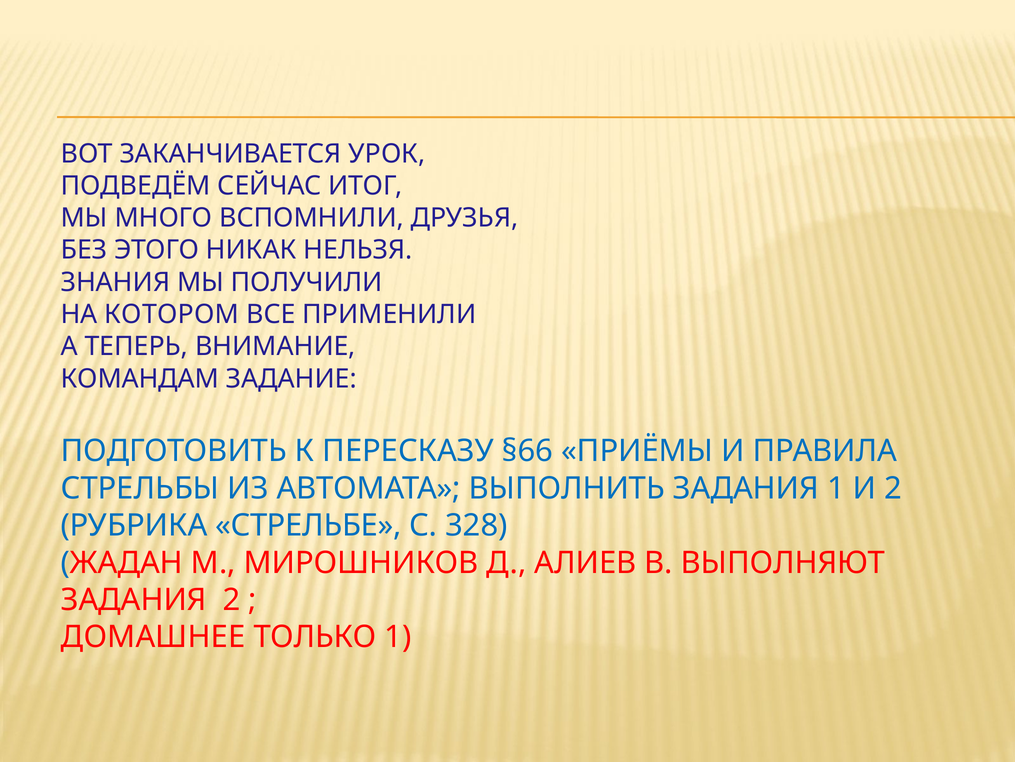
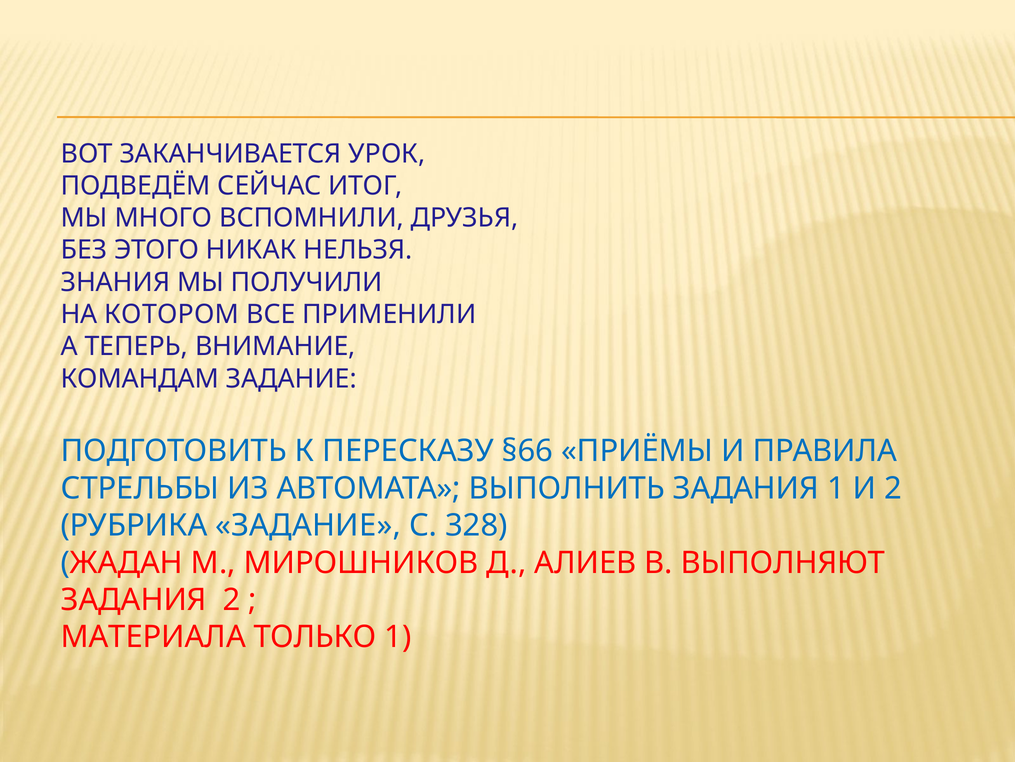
РУБРИКА СТРЕЛЬБЕ: СТРЕЛЬБЕ -> ЗАДАНИЕ
ДОМАШНЕЕ: ДОМАШНЕЕ -> МАТЕРИАЛА
